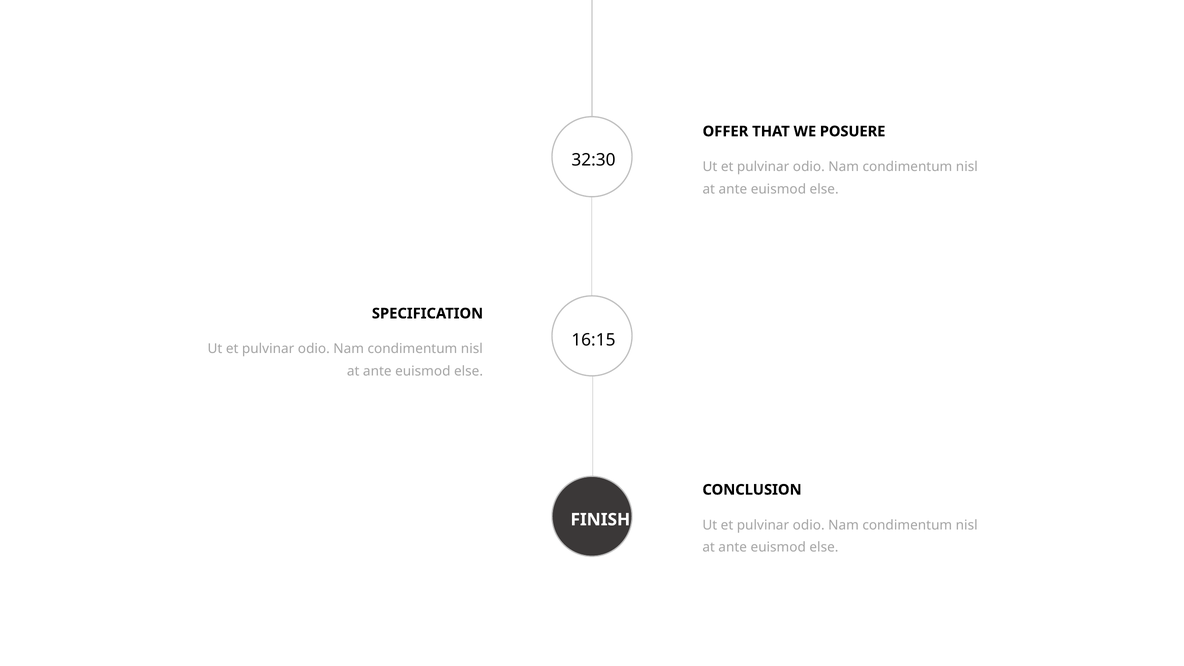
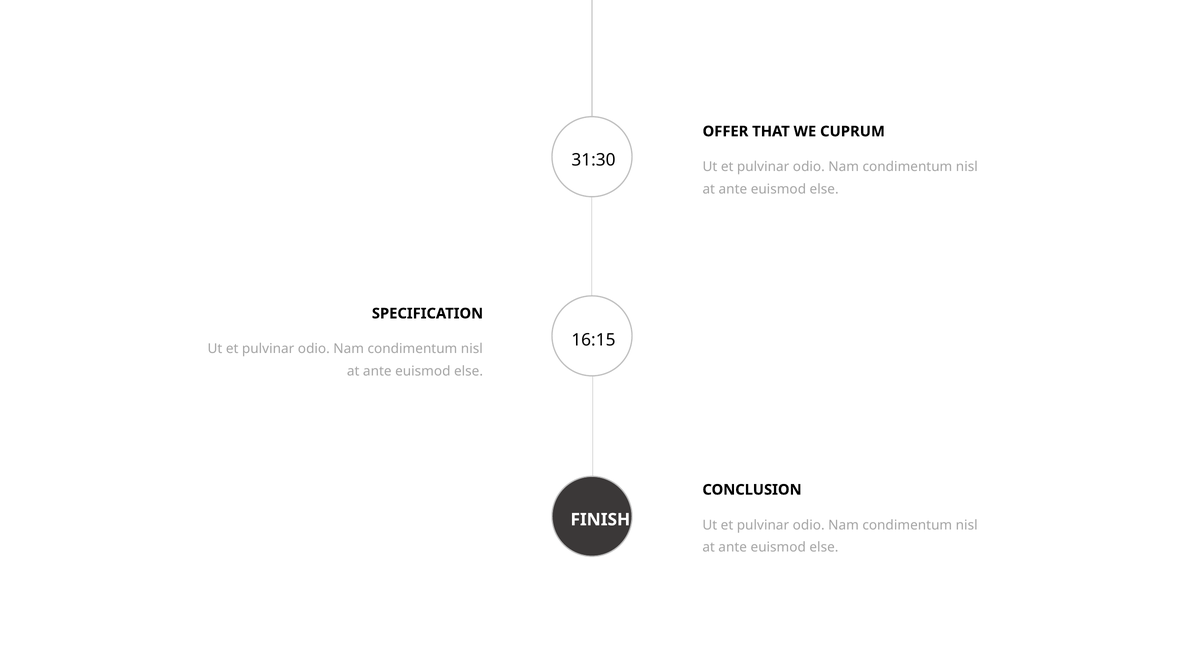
POSUERE: POSUERE -> CUPRUM
32:30: 32:30 -> 31:30
